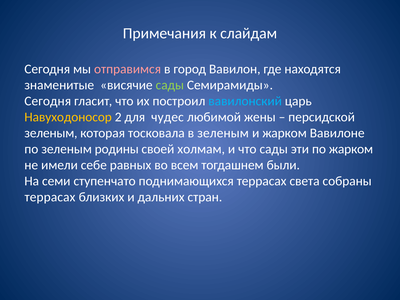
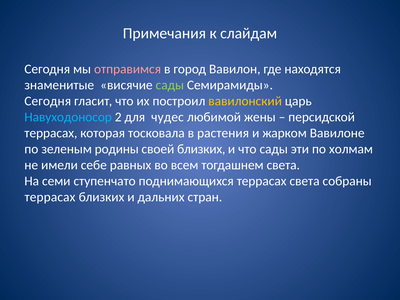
вавилонский colour: light blue -> yellow
Навуходоносор colour: yellow -> light blue
зеленым at (51, 133): зеленым -> террасах
в зеленым: зеленым -> растения
своей холмам: холмам -> близких
по жарком: жарком -> холмам
тогдашнем были: были -> света
